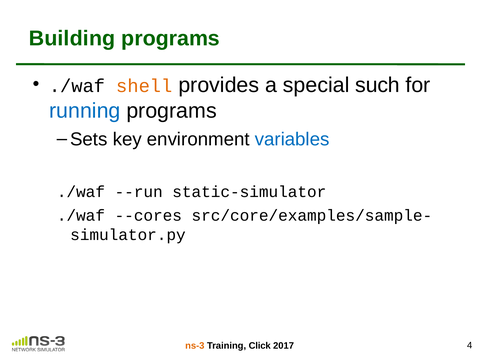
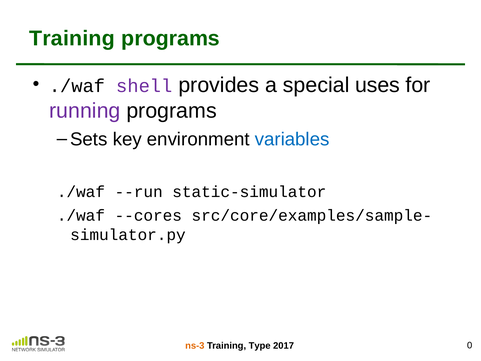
Building at (72, 38): Building -> Training
shell colour: orange -> purple
such: such -> uses
running colour: blue -> purple
Click: Click -> Type
4: 4 -> 0
